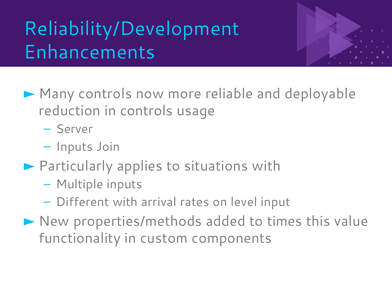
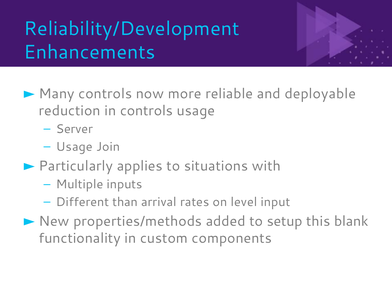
Inputs at (74, 147): Inputs -> Usage
Different with: with -> than
times: times -> setup
value: value -> blank
